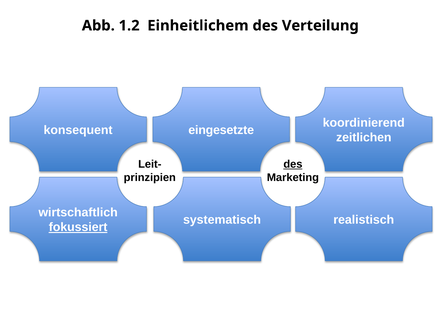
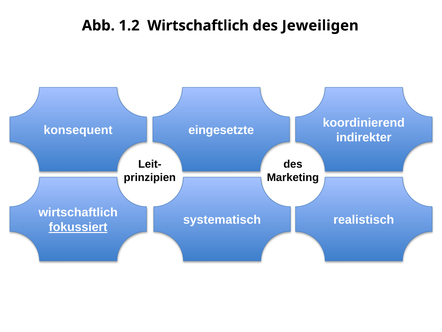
1.2 Einheitlichem: Einheitlichem -> Wirtschaftlich
Verteilung: Verteilung -> Jeweiligen
zeitlichen: zeitlichen -> indirekter
des at (293, 164) underline: present -> none
